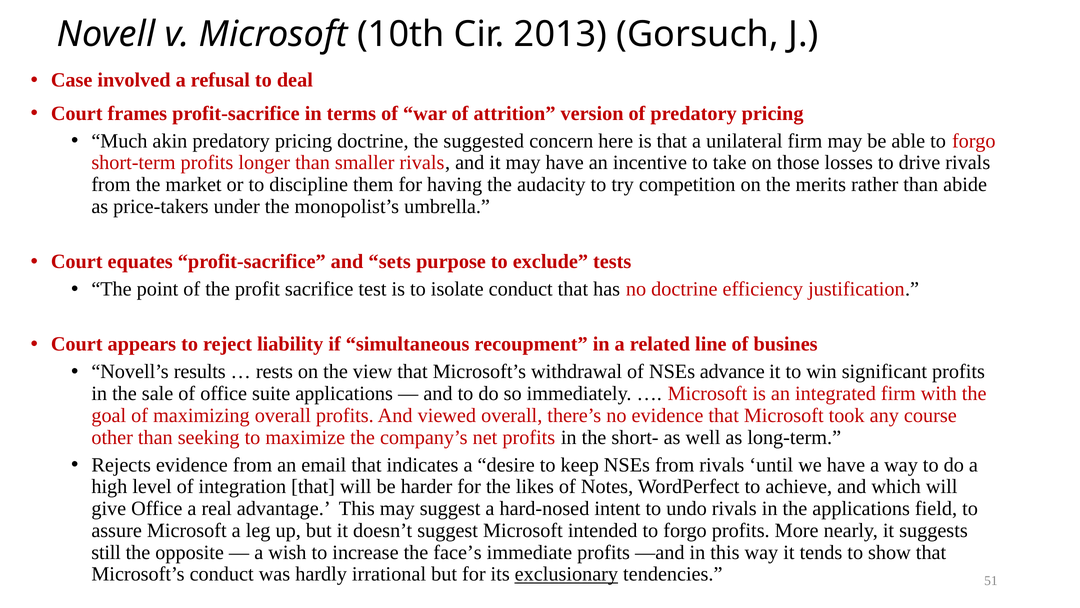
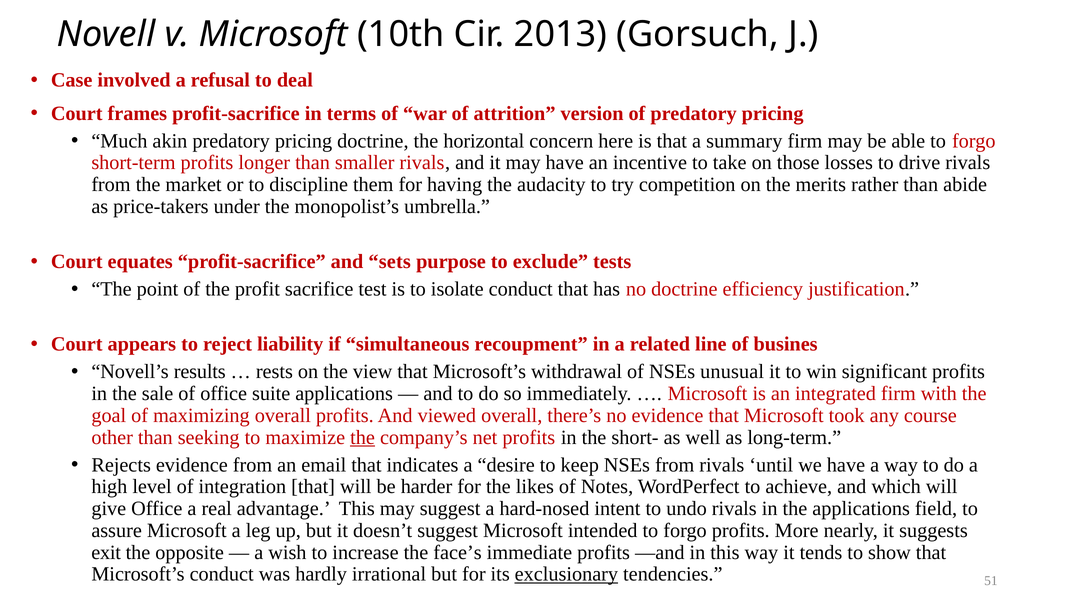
suggested: suggested -> horizontal
unilateral: unilateral -> summary
advance: advance -> unusual
the at (363, 437) underline: none -> present
still: still -> exit
